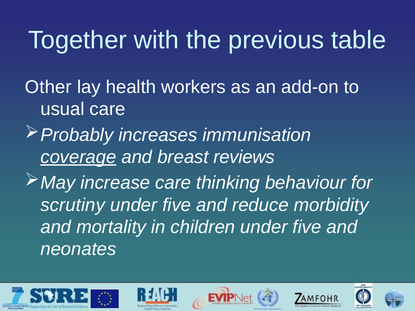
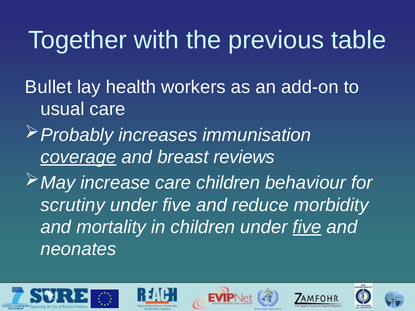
Other: Other -> Bullet
care thinking: thinking -> children
five at (307, 227) underline: none -> present
